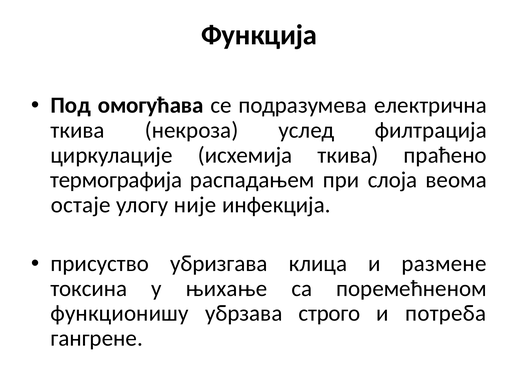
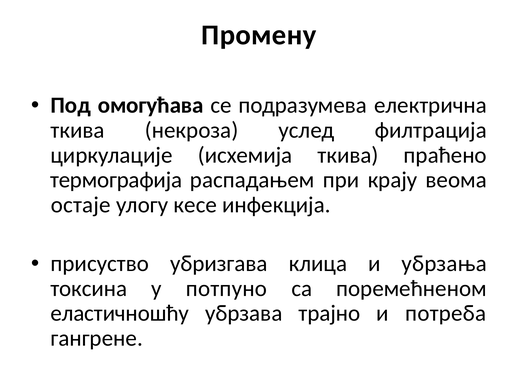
Функција: Функција -> Промену
слоја: слоја -> крају
није: није -> кесе
размене: размене -> убрзања
њихање: њихање -> потпуно
функционишу: функционишу -> еластичношћу
строго: строго -> трајно
